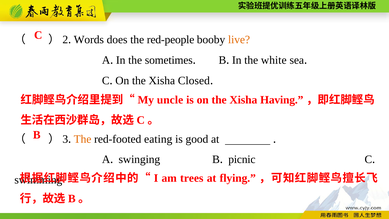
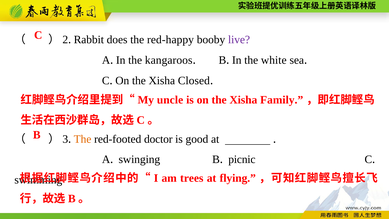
Words: Words -> Rabbit
red-people: red-people -> red-happy
live colour: orange -> purple
sometimes: sometimes -> kangaroos
Having: Having -> Family
eating: eating -> doctor
